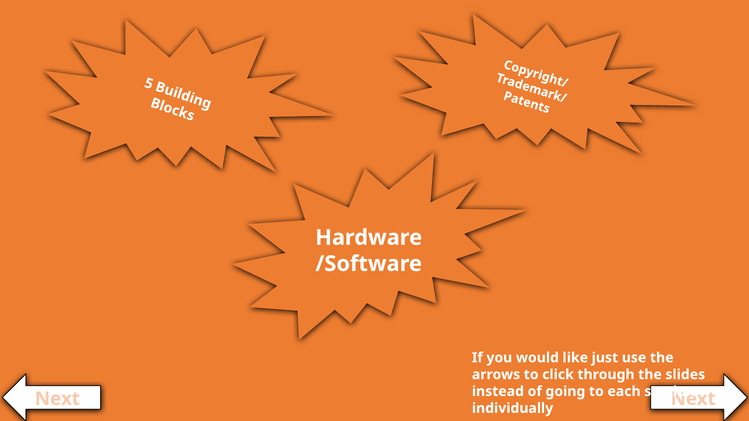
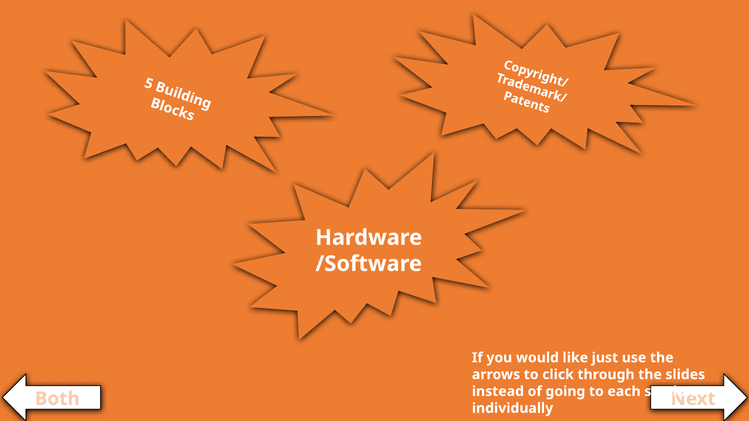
Next at (57, 399): Next -> Both
